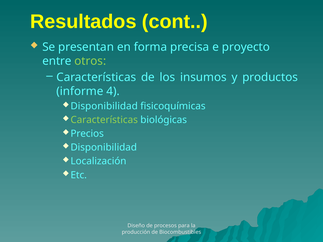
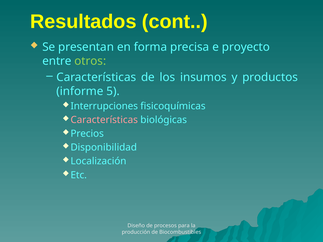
4: 4 -> 5
Disponibilidad at (104, 106): Disponibilidad -> Interrupciones
Características at (104, 120) colour: light green -> pink
